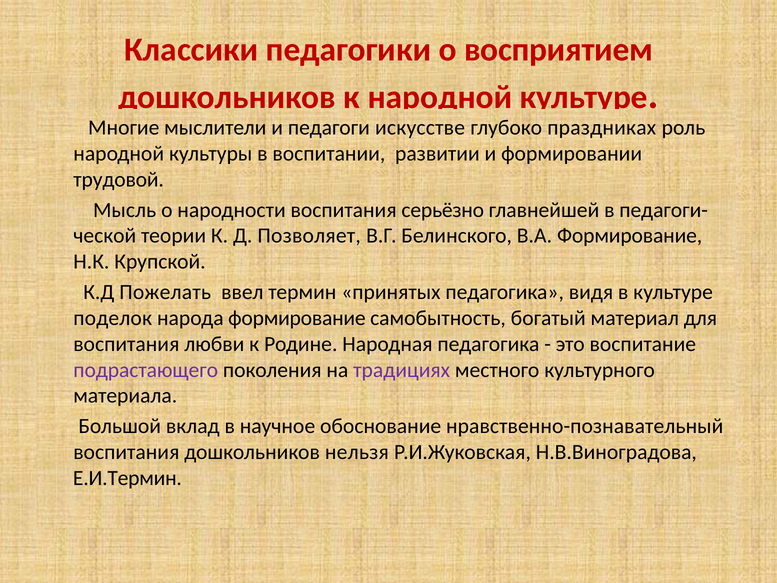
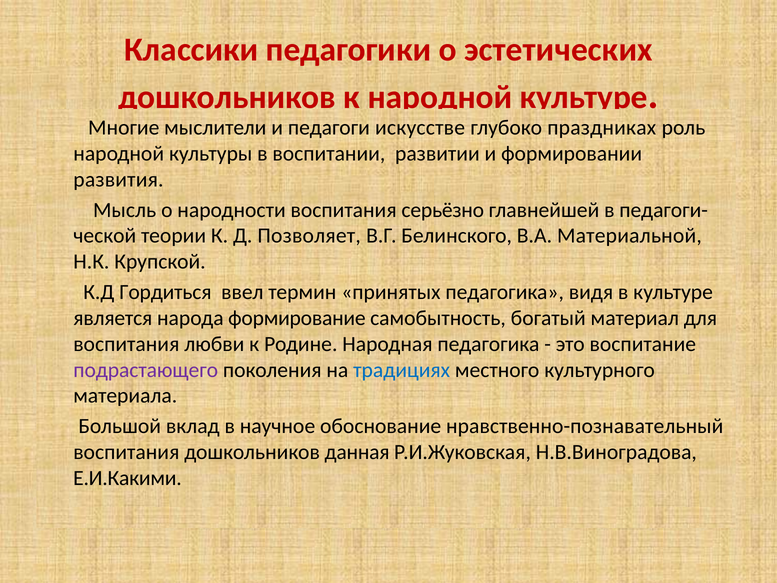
восприятием: восприятием -> эстетических
трудовой: трудовой -> развития
В.А Формирование: Формирование -> Материальной
Пожелать: Пожелать -> Гордиться
поделок: поделок -> является
традициях colour: purple -> blue
нельзя: нельзя -> данная
Е.И.Термин: Е.И.Термин -> Е.И.Какими
